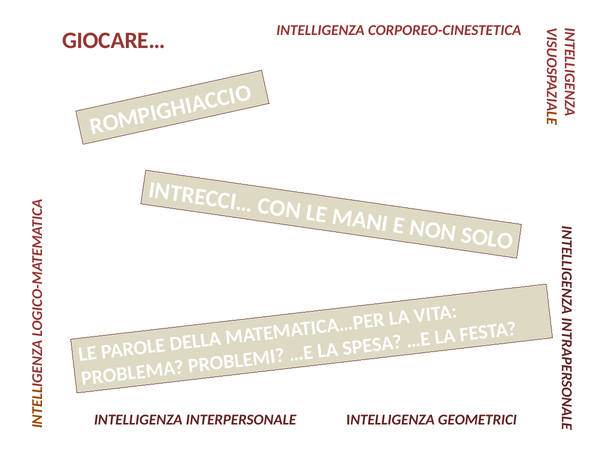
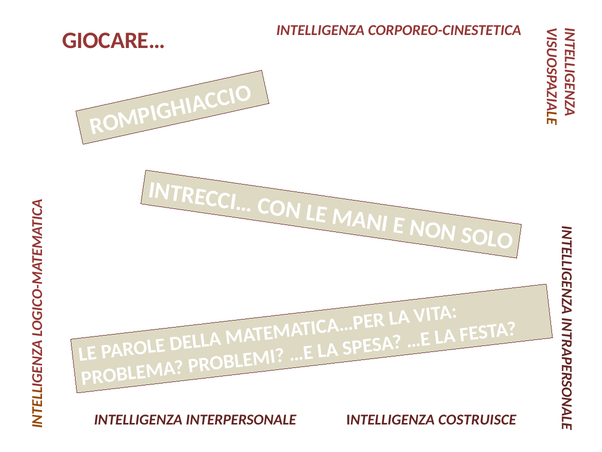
GEOMETRICI: GEOMETRICI -> COSTRUISCE
